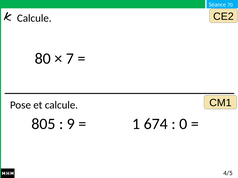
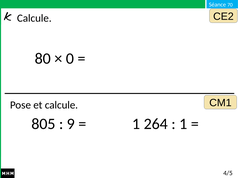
7: 7 -> 0
674: 674 -> 264
0 at (183, 124): 0 -> 1
